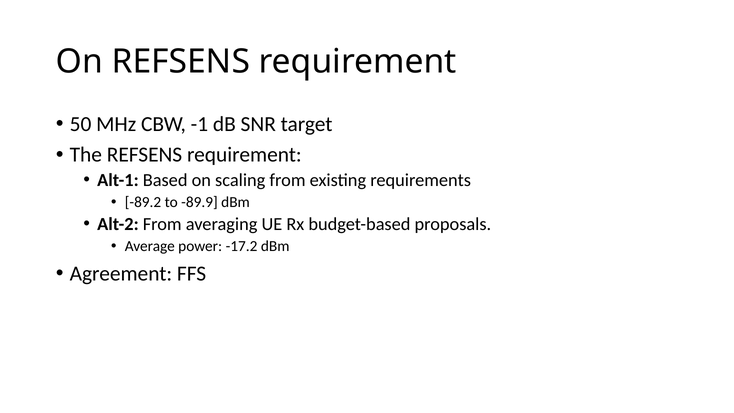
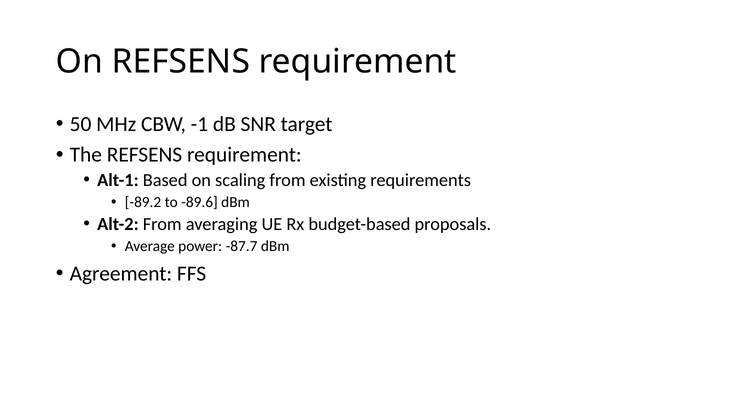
-89.9: -89.9 -> -89.6
-17.2: -17.2 -> -87.7
